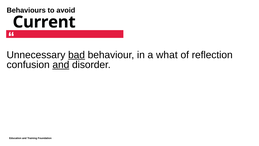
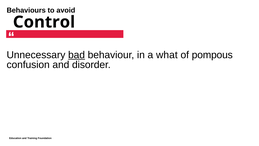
Current: Current -> Control
reflection: reflection -> pompous
and at (61, 65) underline: present -> none
